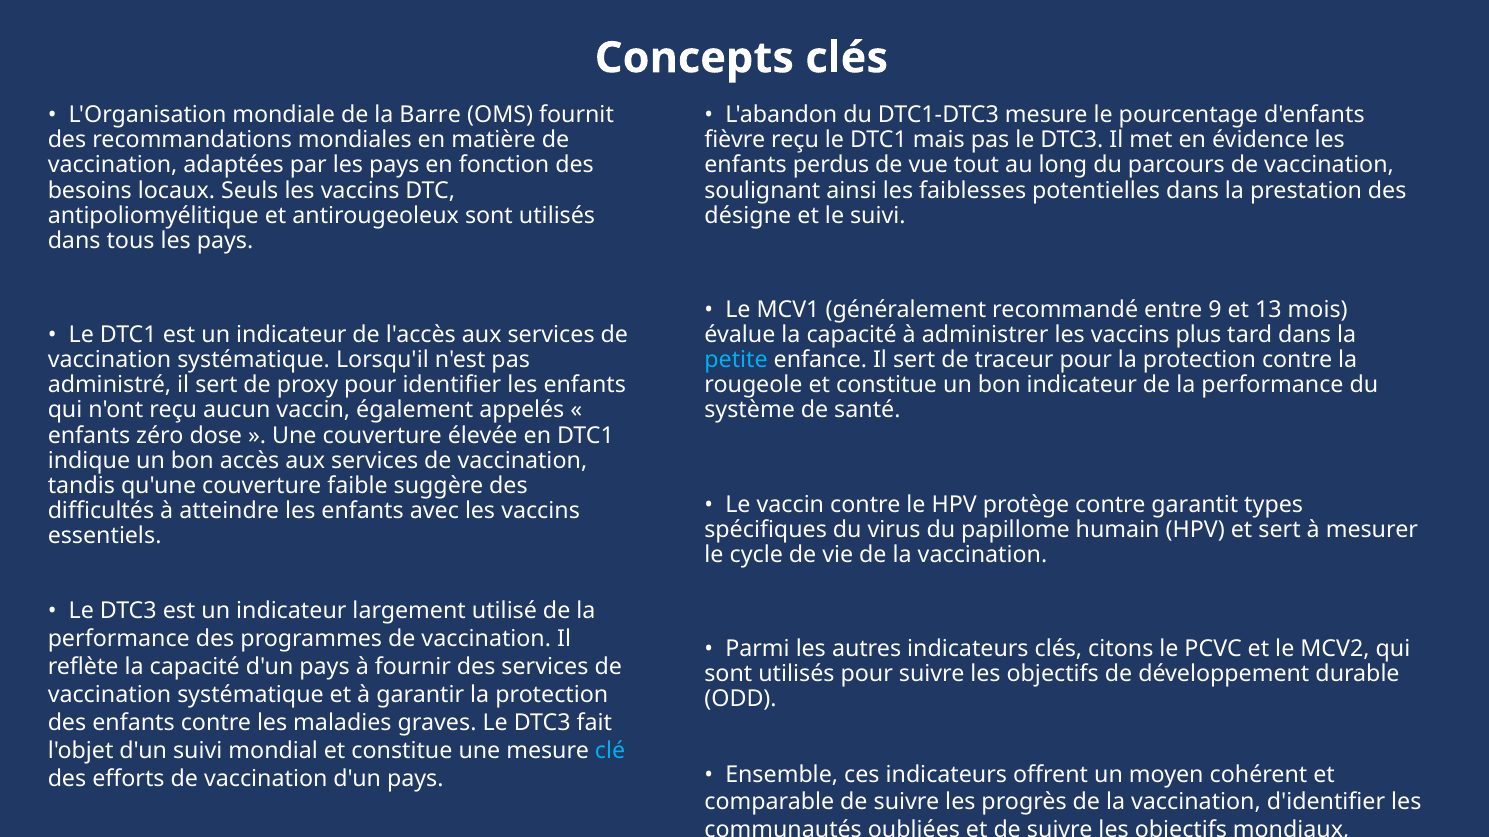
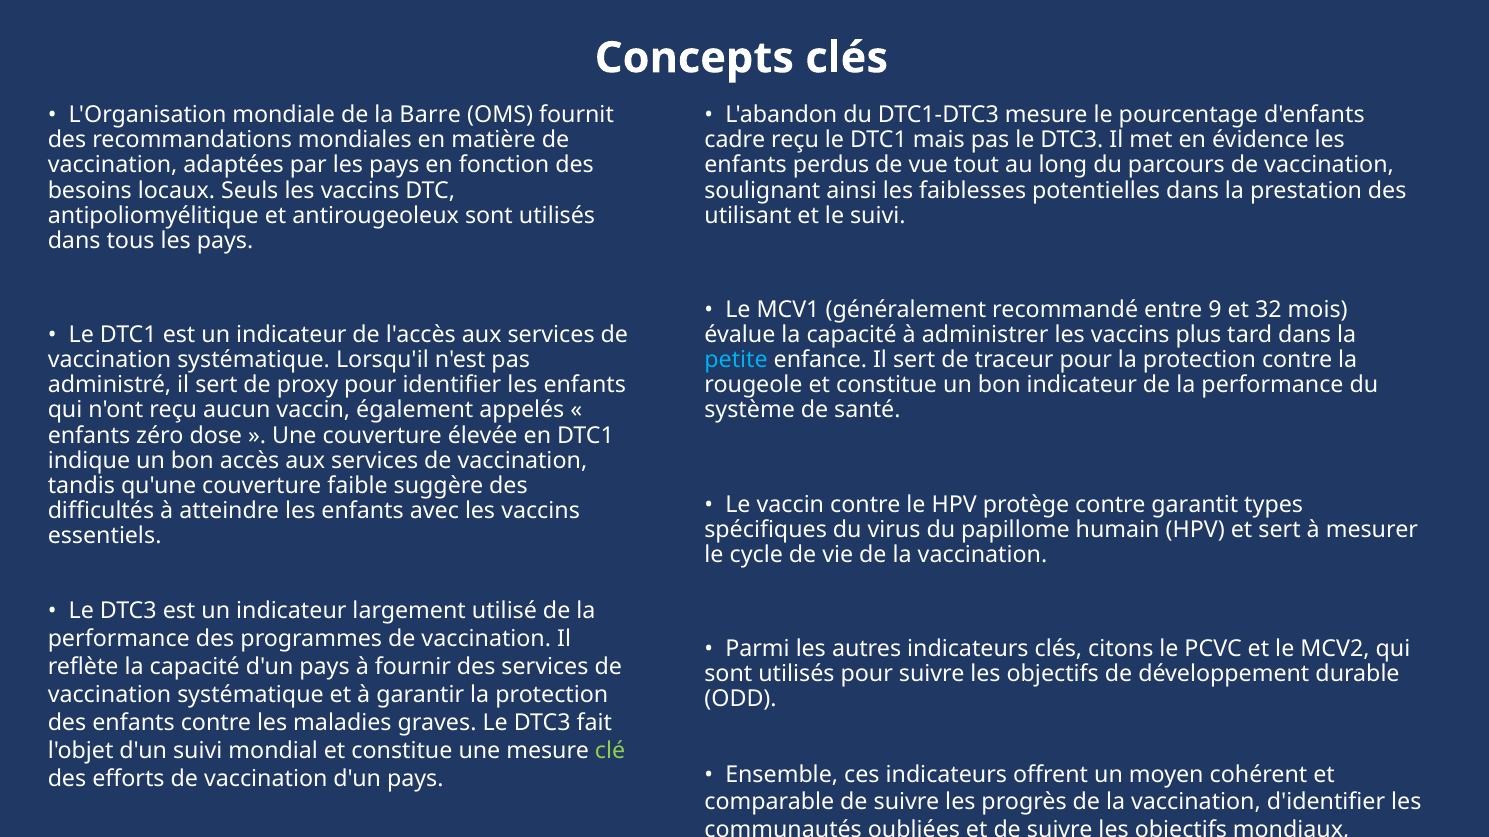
fièvre: fièvre -> cadre
désigne: désigne -> utilisant
13: 13 -> 32
clé colour: light blue -> light green
